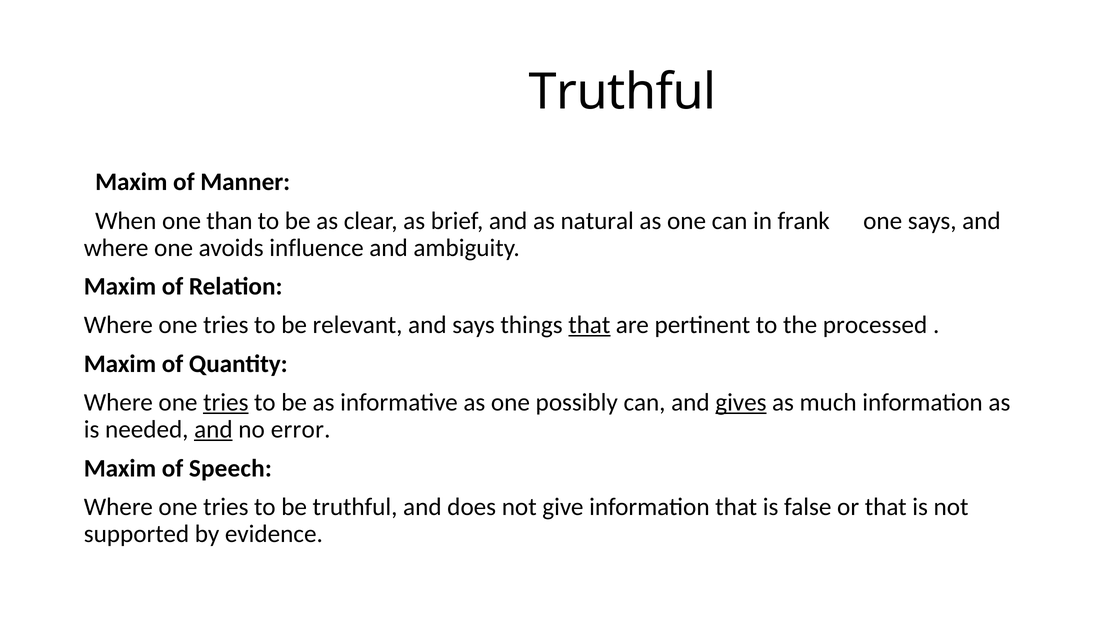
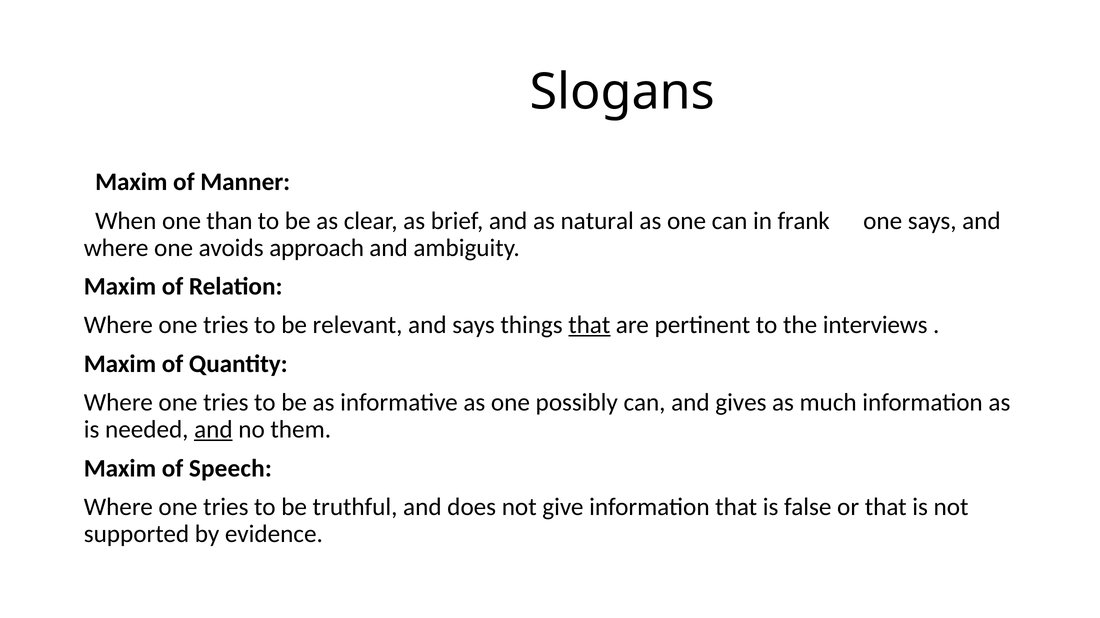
Truthful at (623, 92): Truthful -> Slogans
influence: influence -> approach
processed: processed -> interviews
tries at (226, 403) underline: present -> none
gives underline: present -> none
error: error -> them
